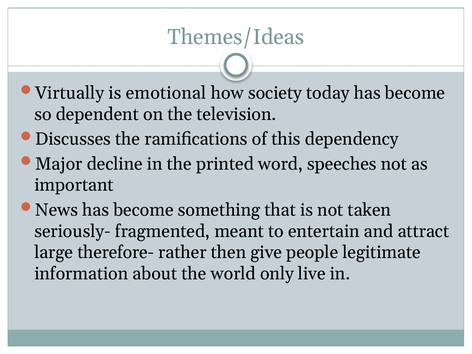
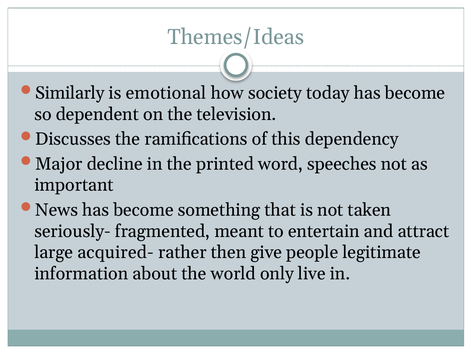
Virtually: Virtually -> Similarly
therefore-: therefore- -> acquired-
